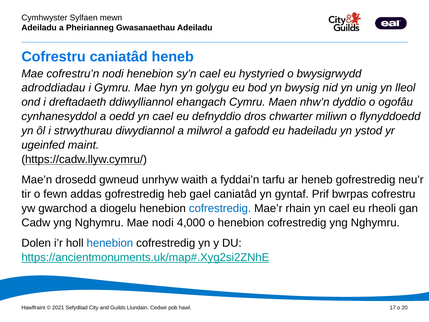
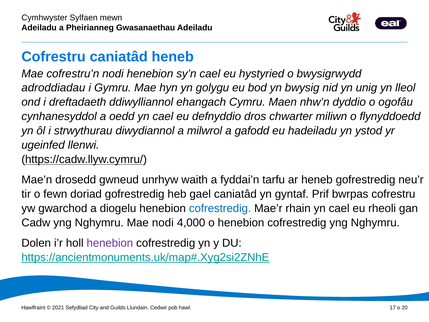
maint: maint -> llenwi
addas: addas -> doriad
henebion at (110, 243) colour: blue -> purple
